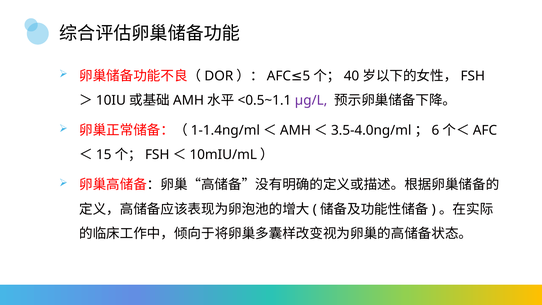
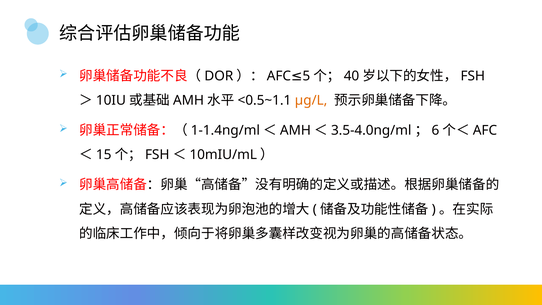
µg/L colour: purple -> orange
